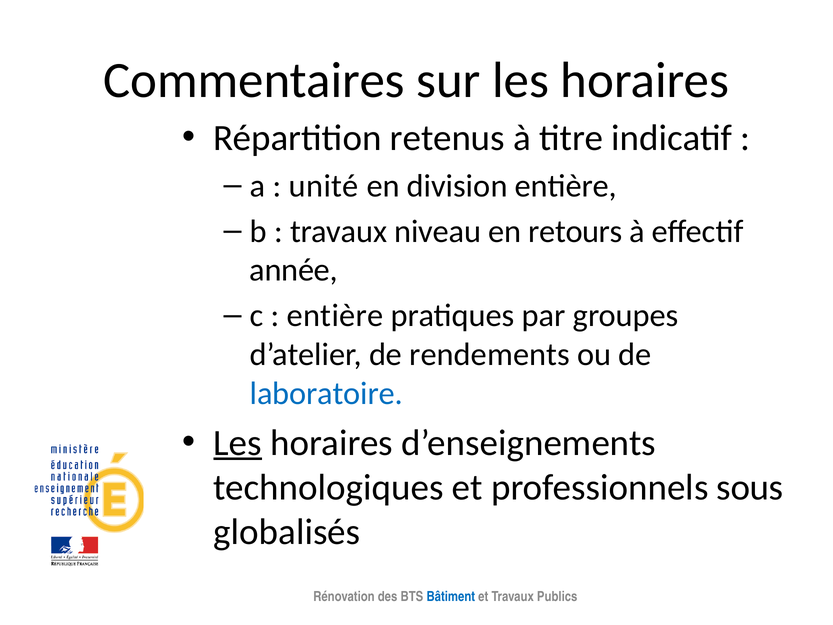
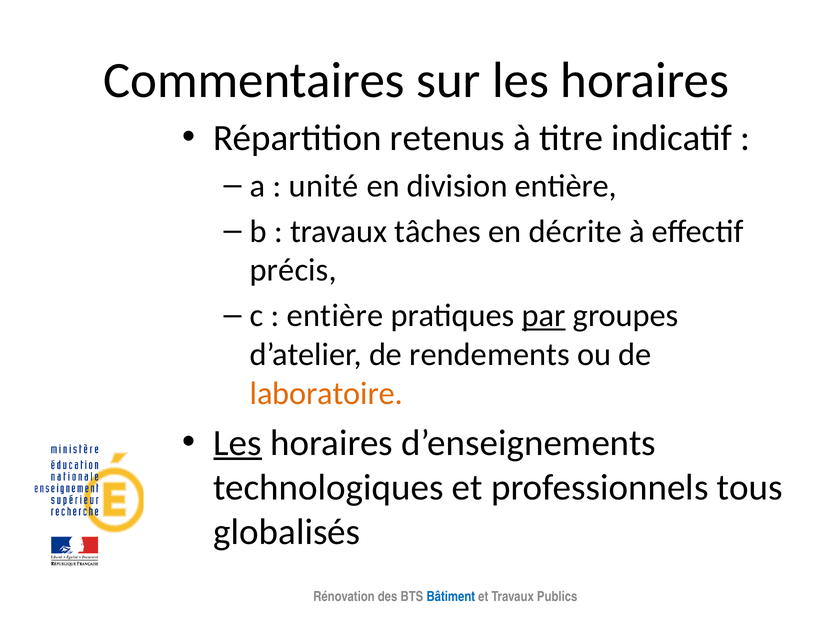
niveau: niveau -> tâches
retours: retours -> décrite
année: année -> précis
par underline: none -> present
laboratoire colour: blue -> orange
sous: sous -> tous
